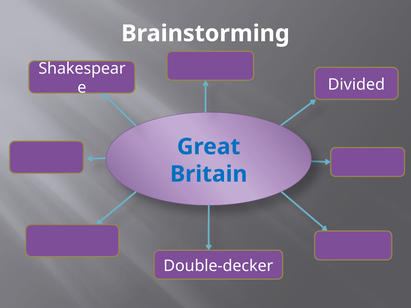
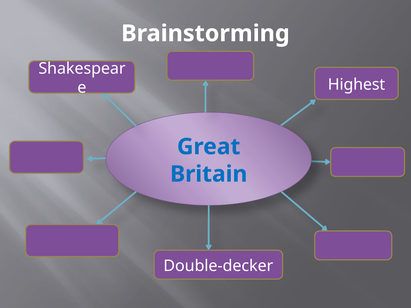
Divided: Divided -> Highest
